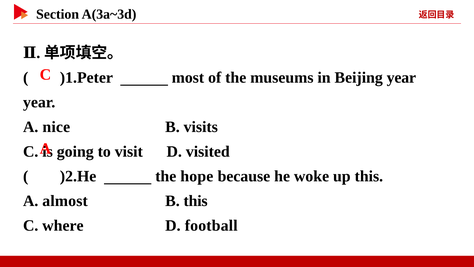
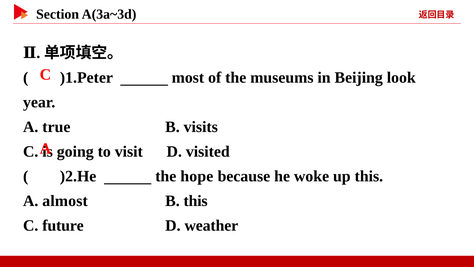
Beijing year: year -> look
nice: nice -> true
where: where -> future
football: football -> weather
